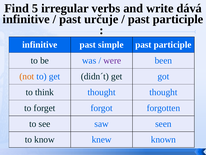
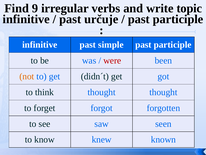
5: 5 -> 9
dává: dává -> topic
were colour: purple -> red
